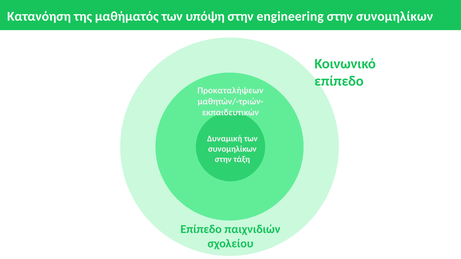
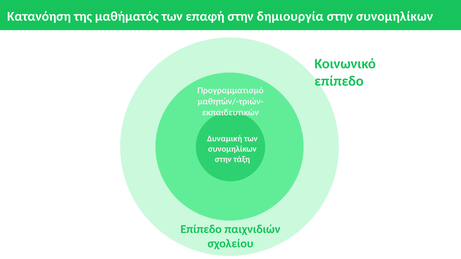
υπόψη: υπόψη -> επαφή
engineering: engineering -> δημιουργία
Προκαταλήψεων: Προκαταλήψεων -> Προγραμματισμό
